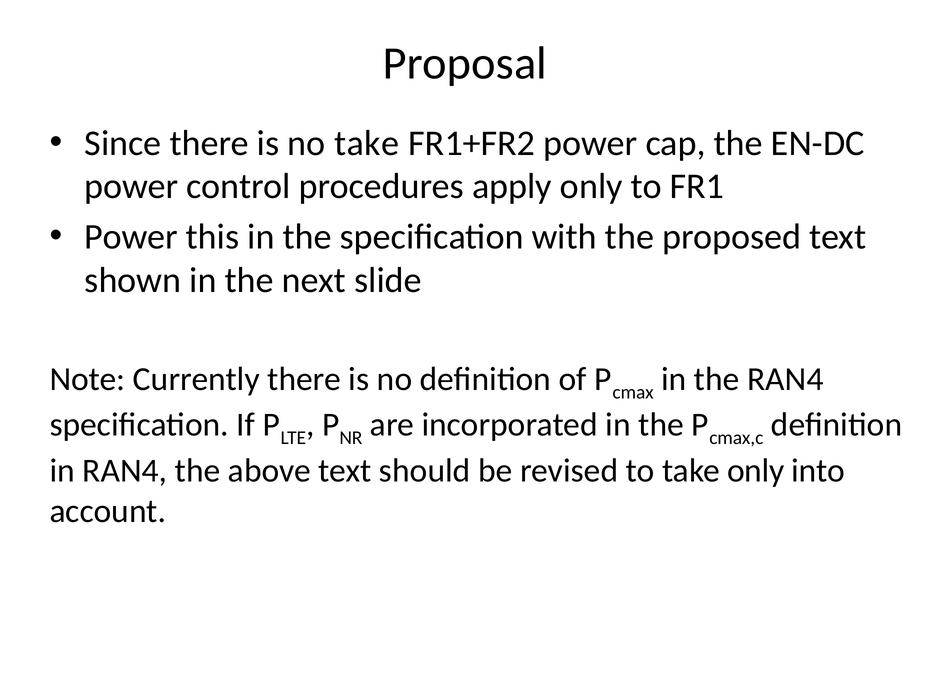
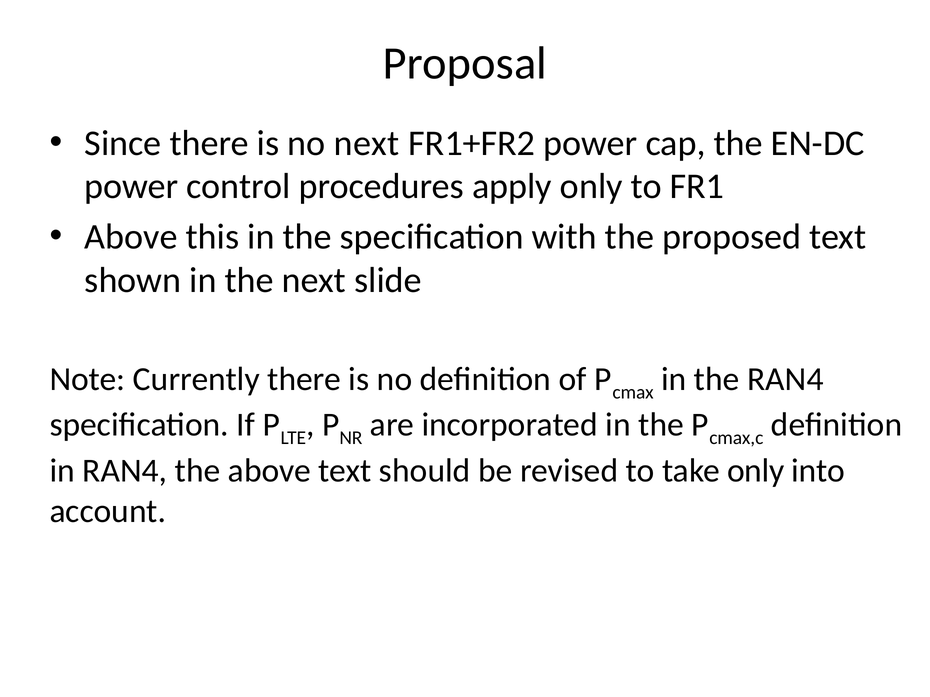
no take: take -> next
Power at (131, 237): Power -> Above
